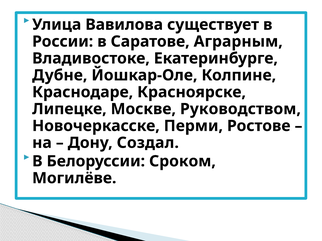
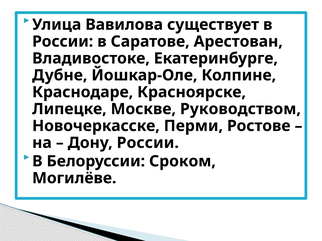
Аграрным: Аграрным -> Арестован
Дону Создал: Создал -> России
